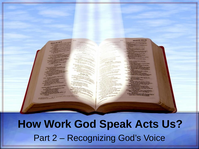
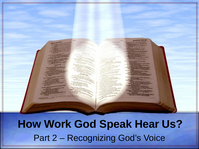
Acts: Acts -> Hear
